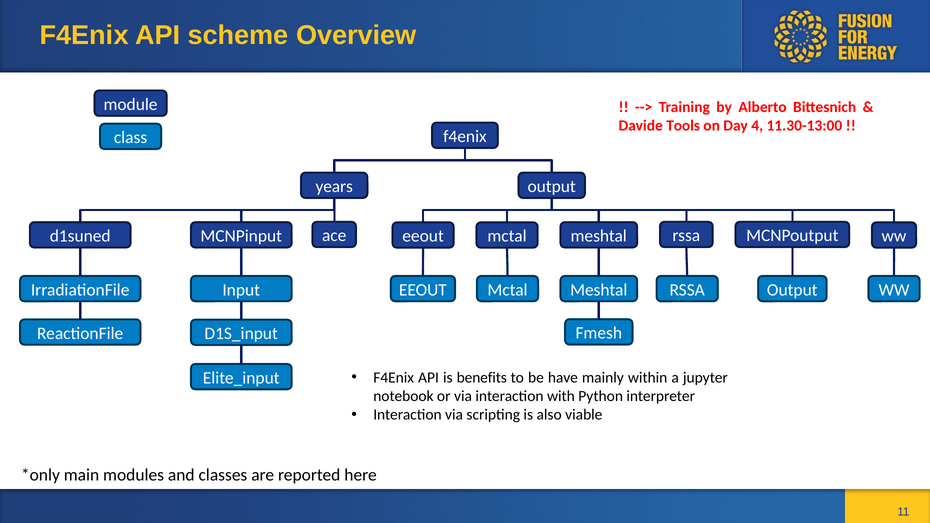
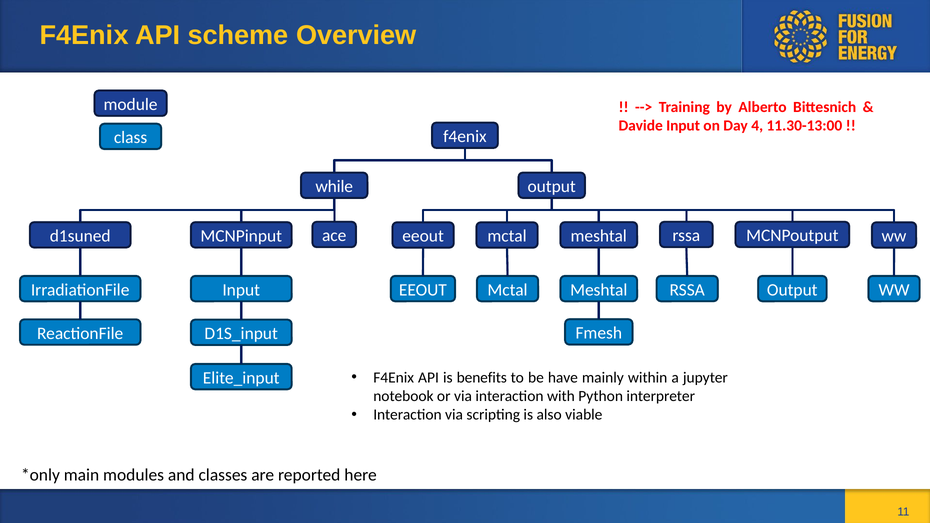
Davide Tools: Tools -> Input
years: years -> while
